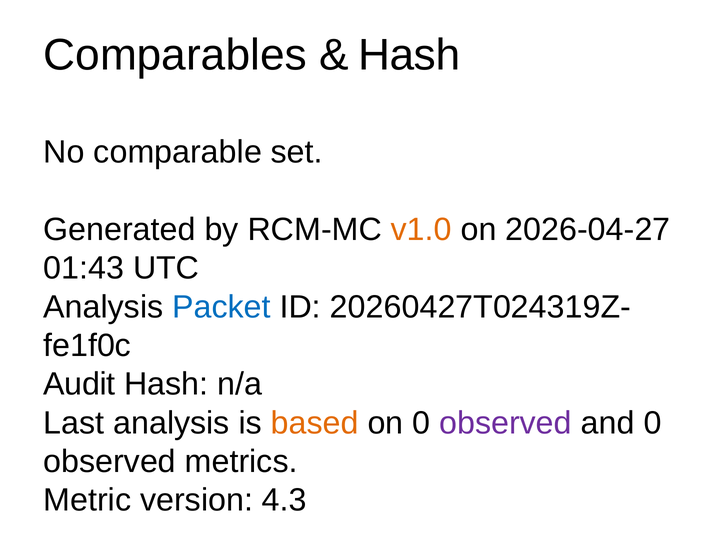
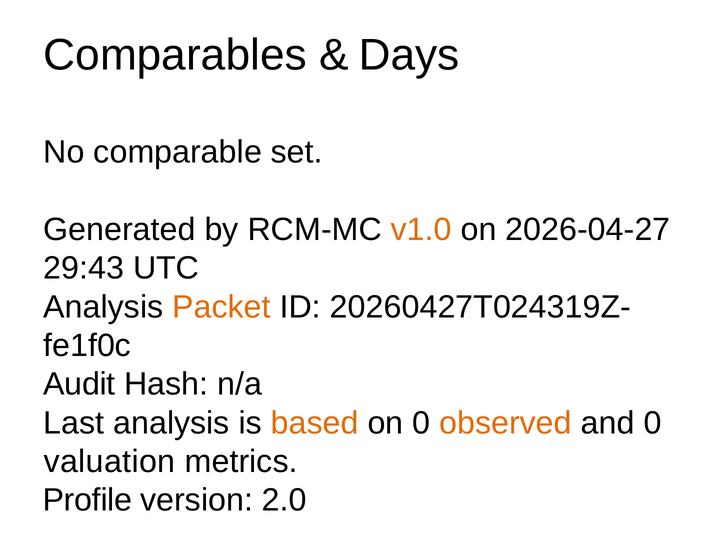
Hash at (409, 55): Hash -> Days
01:43: 01:43 -> 29:43
Packet colour: blue -> orange
observed at (506, 423) colour: purple -> orange
observed at (110, 461): observed -> valuation
Metric: Metric -> Profile
4.3: 4.3 -> 2.0
